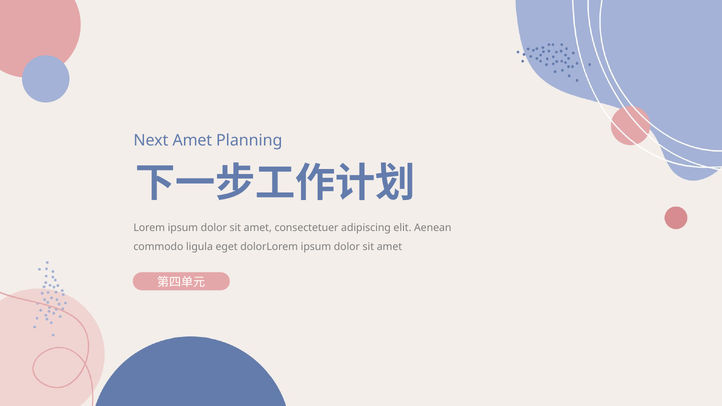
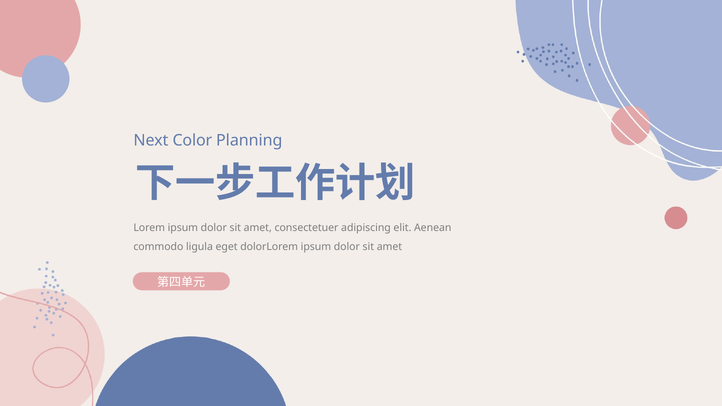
Next Amet: Amet -> Color
